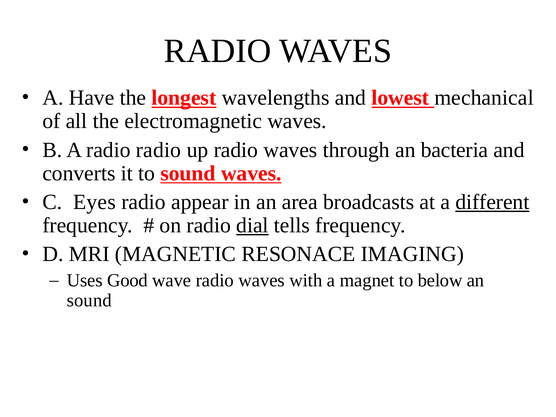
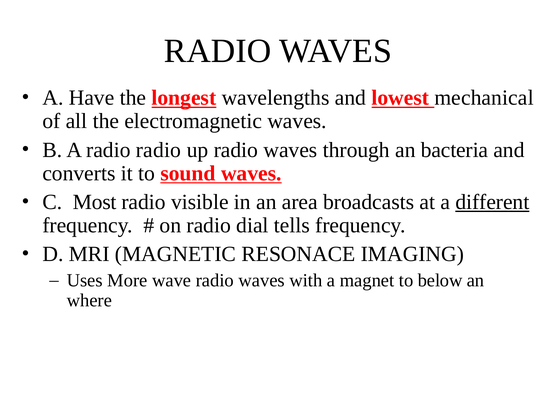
Eyes: Eyes -> Most
appear: appear -> visible
dial underline: present -> none
Good: Good -> More
sound at (89, 301): sound -> where
